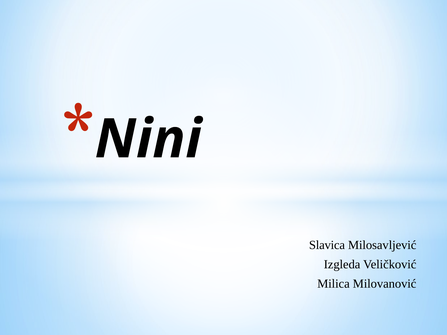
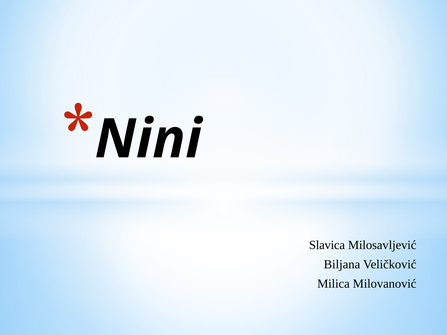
Izgleda: Izgleda -> Biljana
